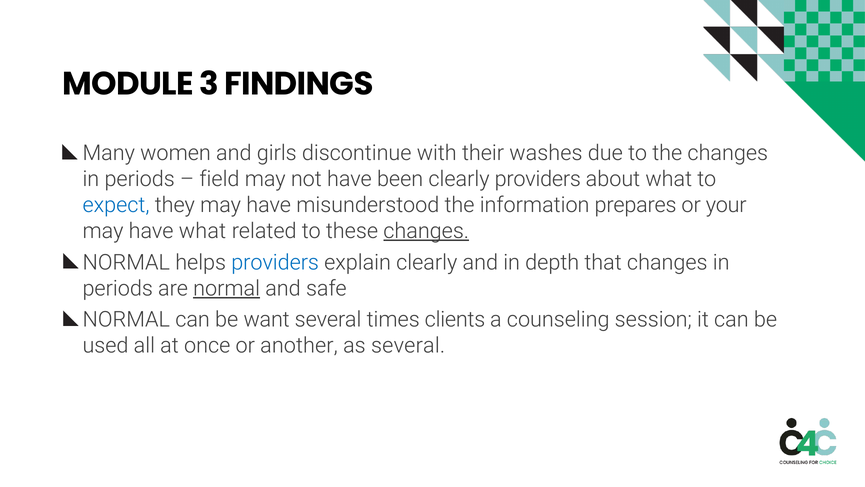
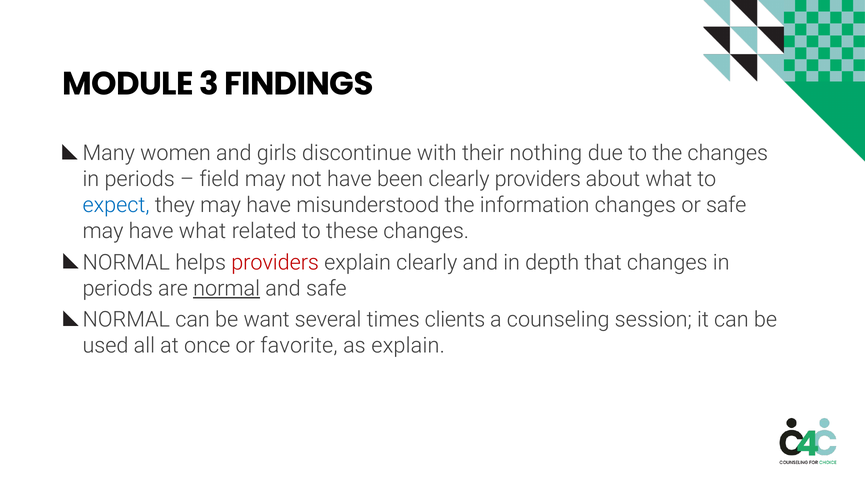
washes: washes -> nothing
information prepares: prepares -> changes
or your: your -> safe
changes at (426, 231) underline: present -> none
providers at (275, 262) colour: blue -> red
another: another -> favorite
as several: several -> explain
